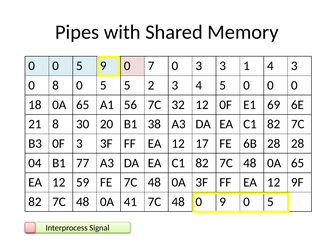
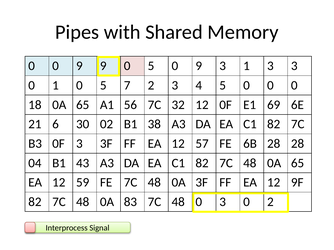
0 0 5: 5 -> 9
9 0 7: 7 -> 5
3 at (199, 66): 3 -> 9
1 4: 4 -> 3
0 8: 8 -> 1
5 5: 5 -> 7
21 8: 8 -> 6
20: 20 -> 02
17: 17 -> 57
77: 77 -> 43
41: 41 -> 83
0 9: 9 -> 3
5 at (270, 202): 5 -> 2
